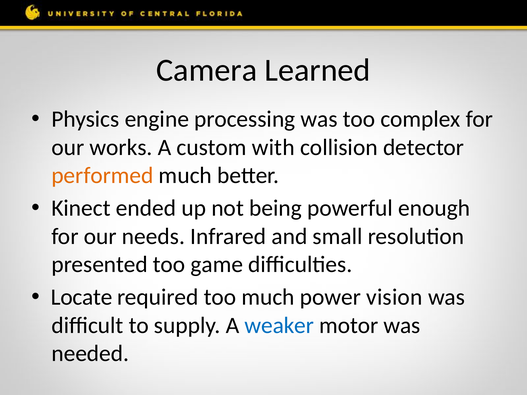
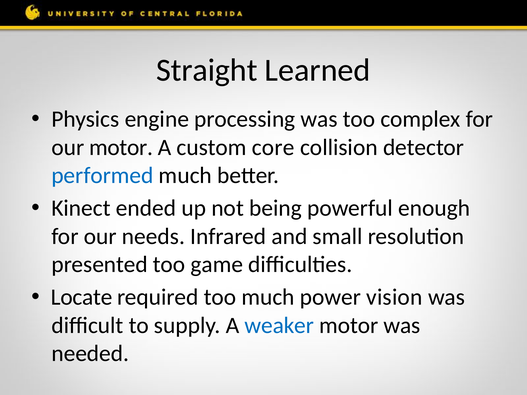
Camera: Camera -> Straight
our works: works -> motor
with: with -> core
performed colour: orange -> blue
